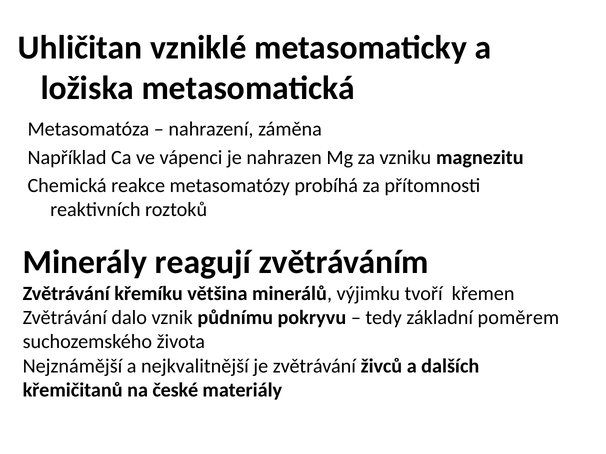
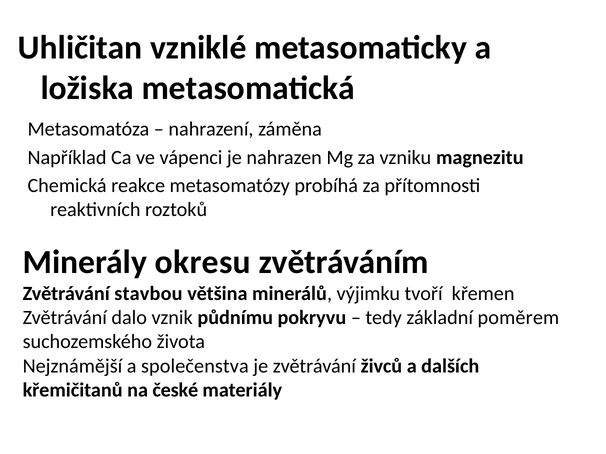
reagují: reagují -> okresu
křemíku: křemíku -> stavbou
nejkvalitnější: nejkvalitnější -> společenstva
